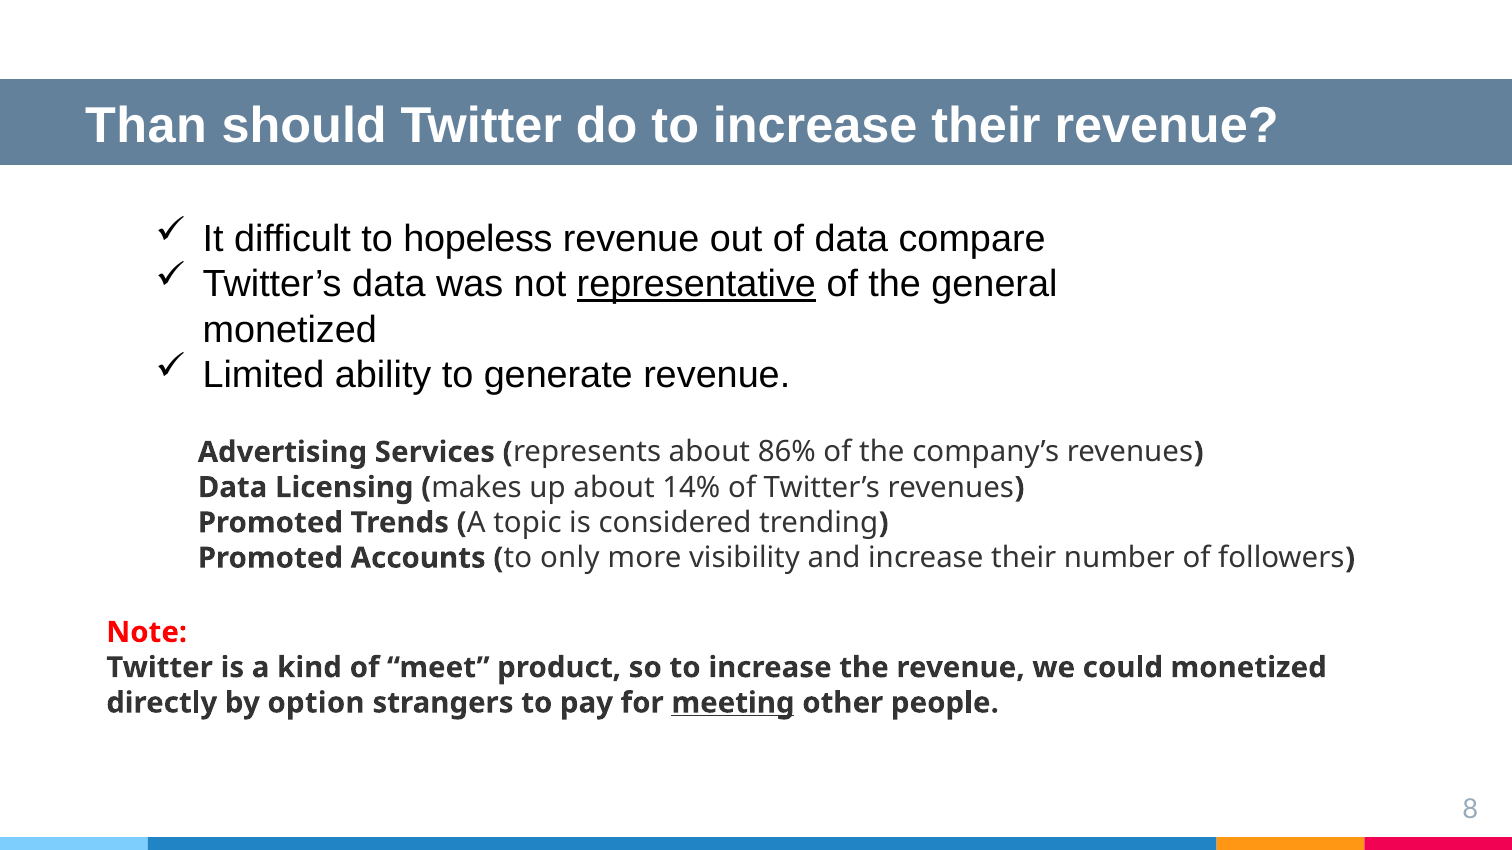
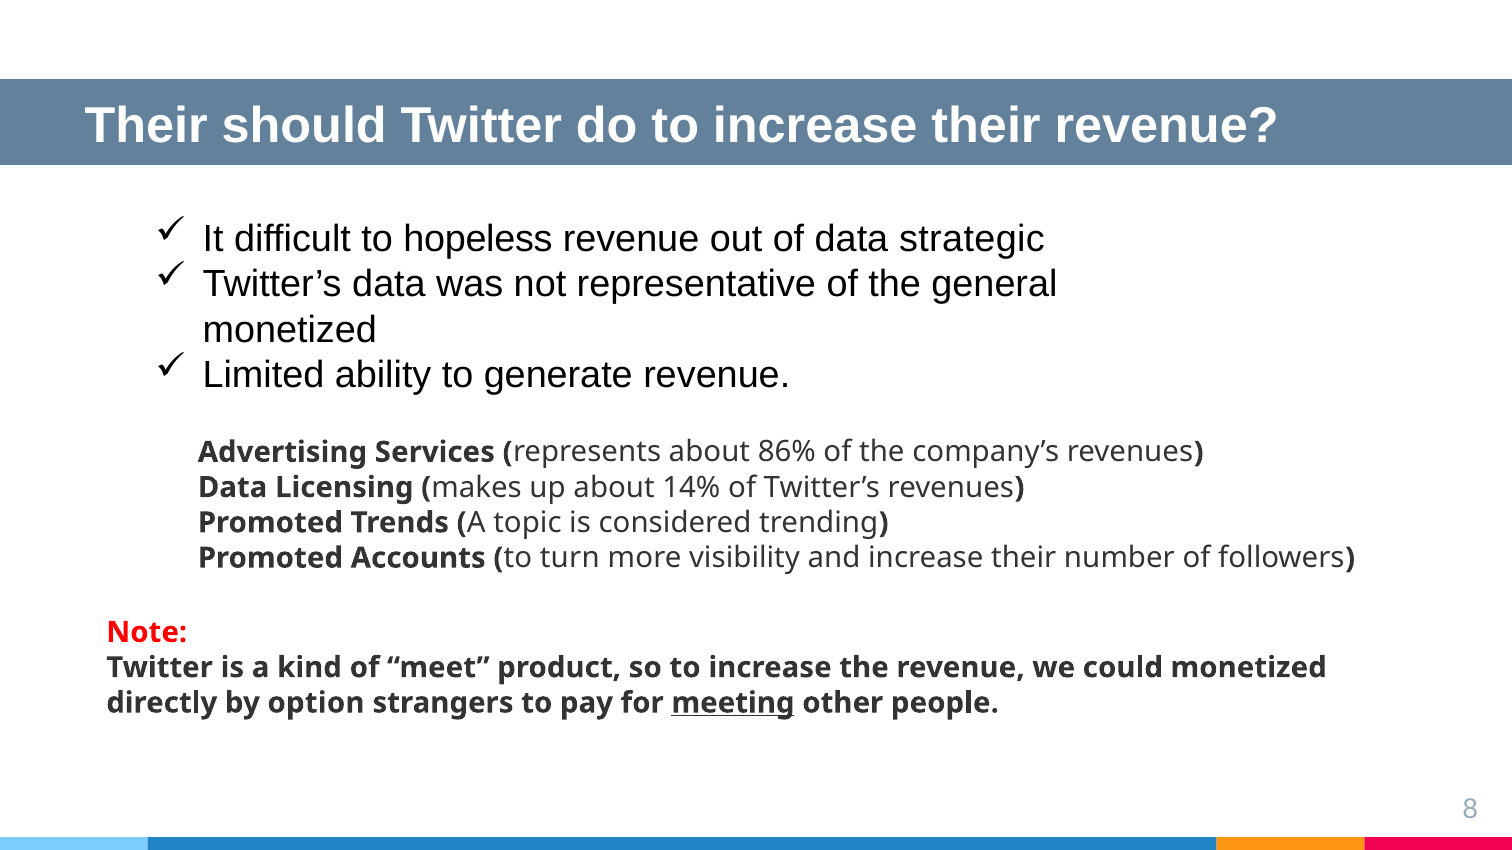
Than at (146, 126): Than -> Their
compare: compare -> strategic
representative underline: present -> none
only: only -> turn
